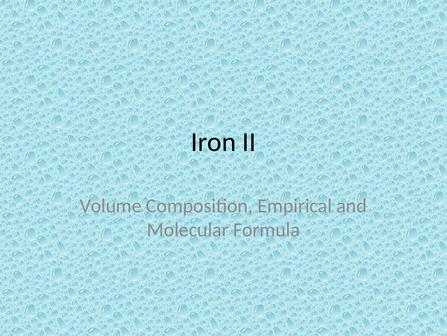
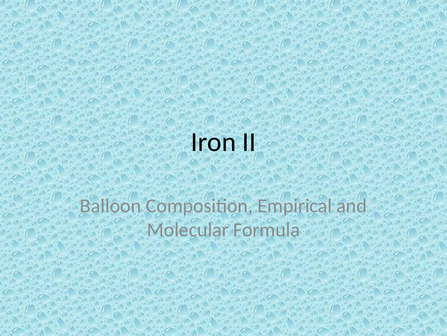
Volume: Volume -> Balloon
